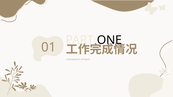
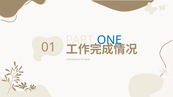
ONE colour: black -> blue
